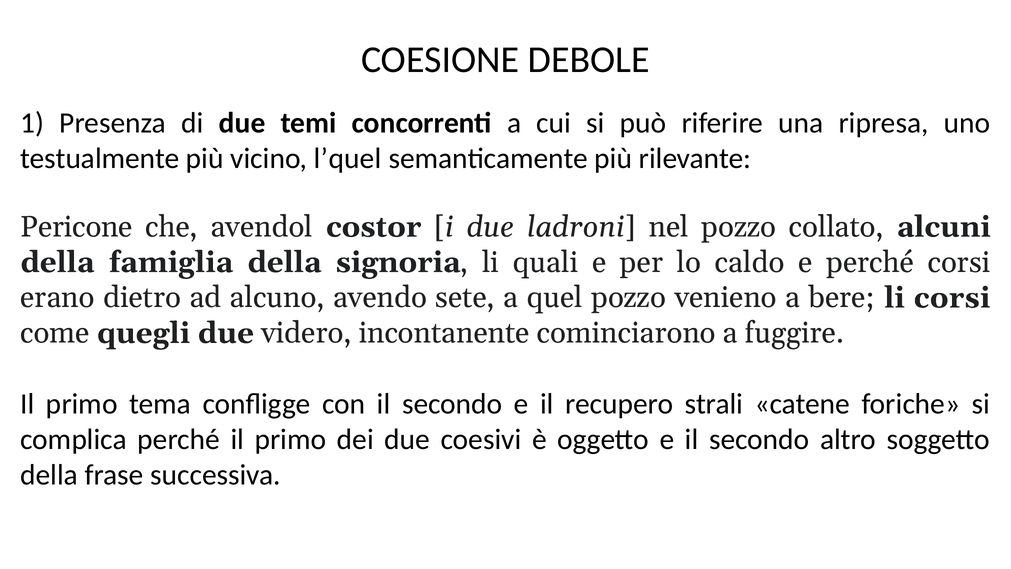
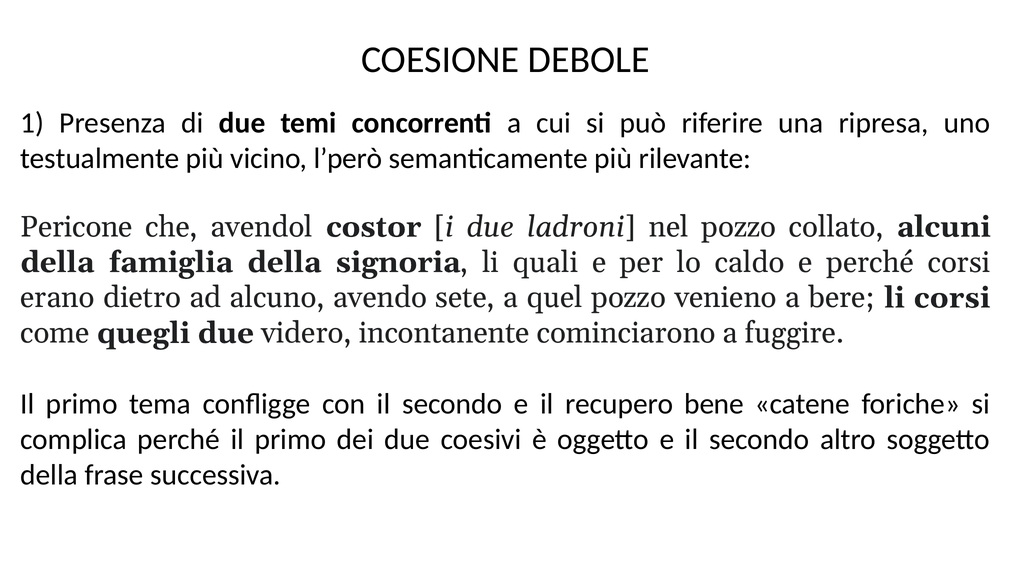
l’quel: l’quel -> l’però
strali: strali -> bene
